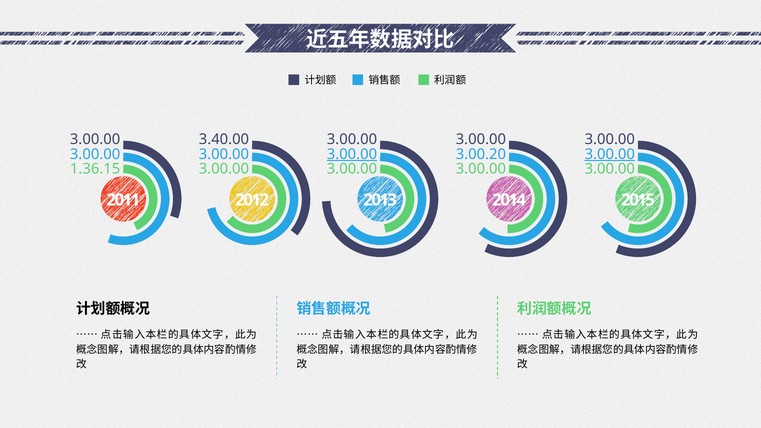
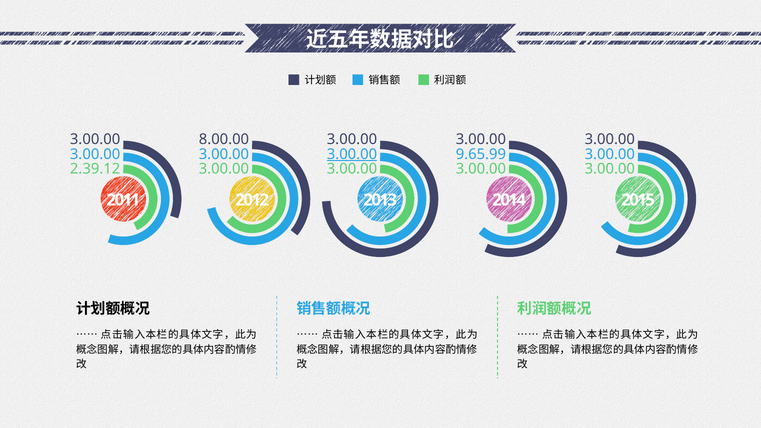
3.40.00: 3.40.00 -> 8.00.00
3.00.20: 3.00.20 -> 9.65.99
3.00.00 at (610, 154) underline: present -> none
1.36.15: 1.36.15 -> 2.39.12
